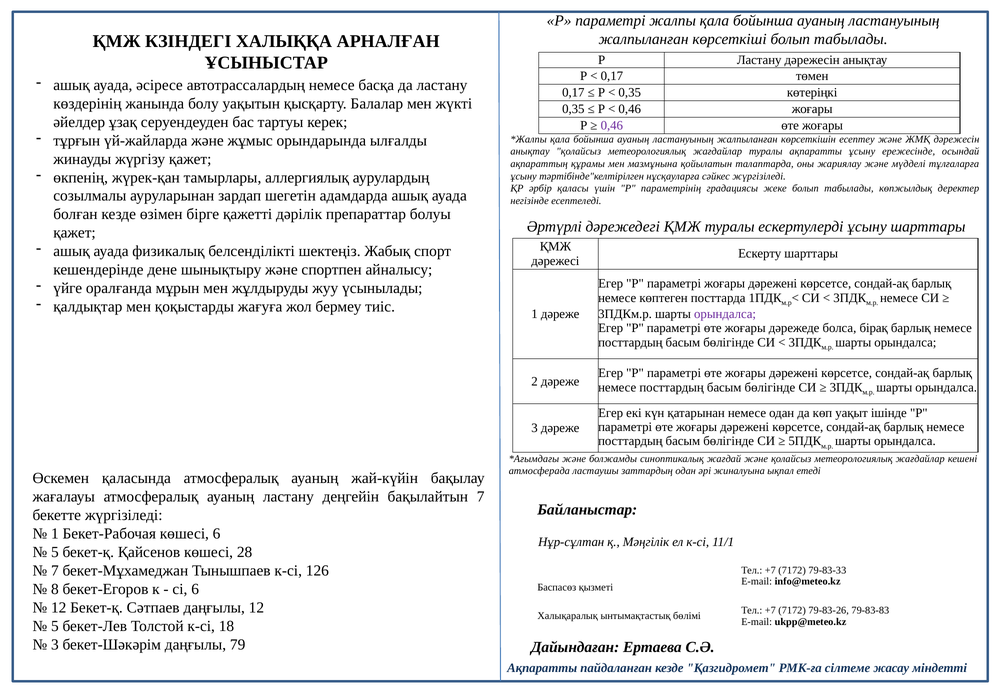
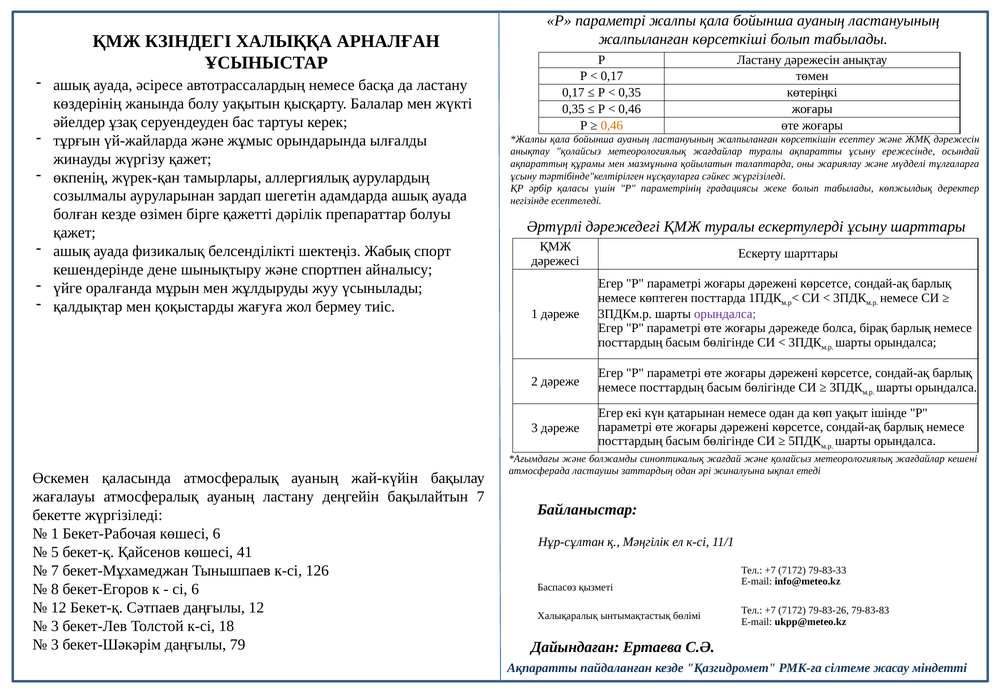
0,46 at (612, 125) colour: purple -> orange
28: 28 -> 41
5 at (55, 626): 5 -> 3
